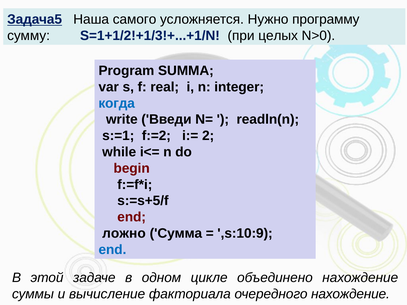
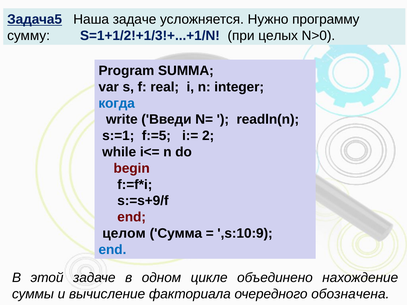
Наша самого: самого -> задаче
f:=2: f:=2 -> f:=5
s:=s+5/f: s:=s+5/f -> s:=s+9/f
ложно: ложно -> целом
очередного нахождение: нахождение -> обозначена
